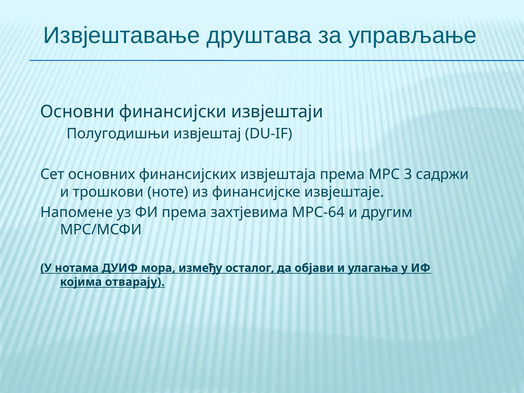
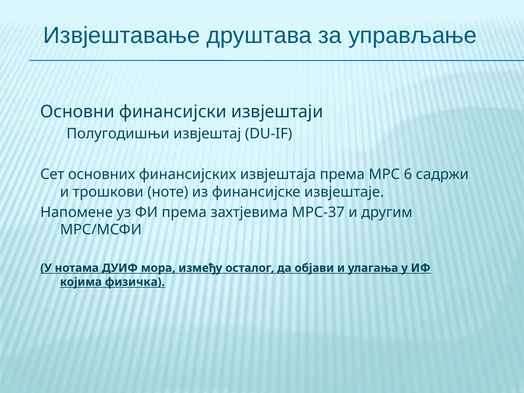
3: 3 -> 6
МРС-64: МРС-64 -> МРС-37
отварају: отварају -> физичка
